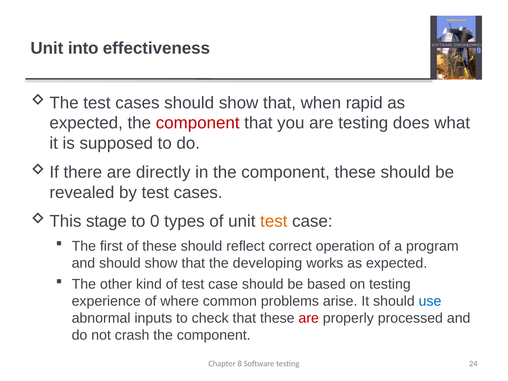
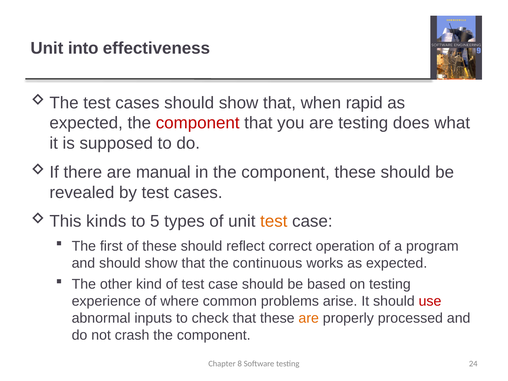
directly: directly -> manual
stage: stage -> kinds
0: 0 -> 5
developing: developing -> continuous
use colour: blue -> red
are at (309, 318) colour: red -> orange
